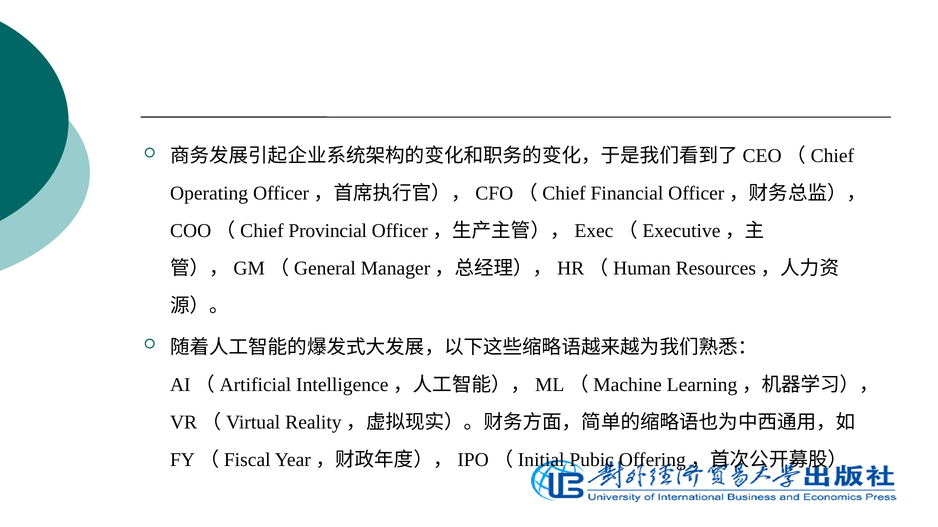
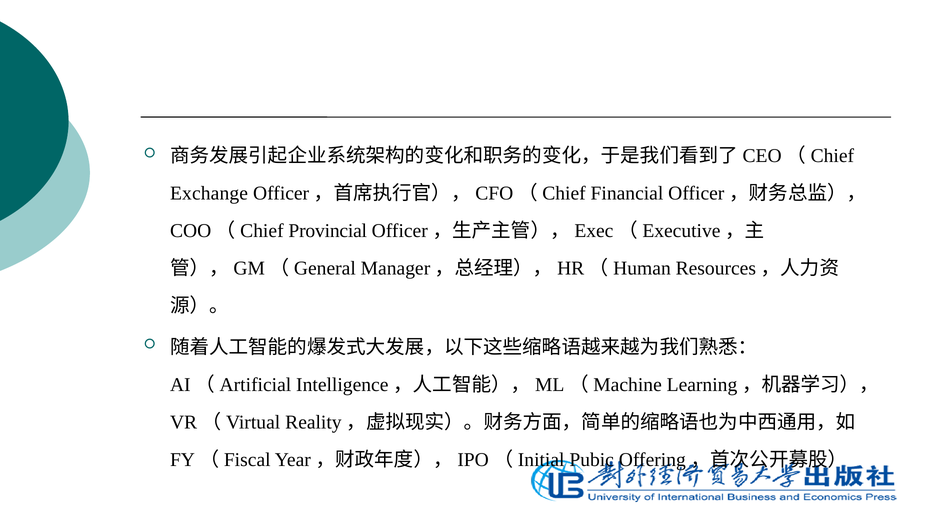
Operating: Operating -> Exchange
